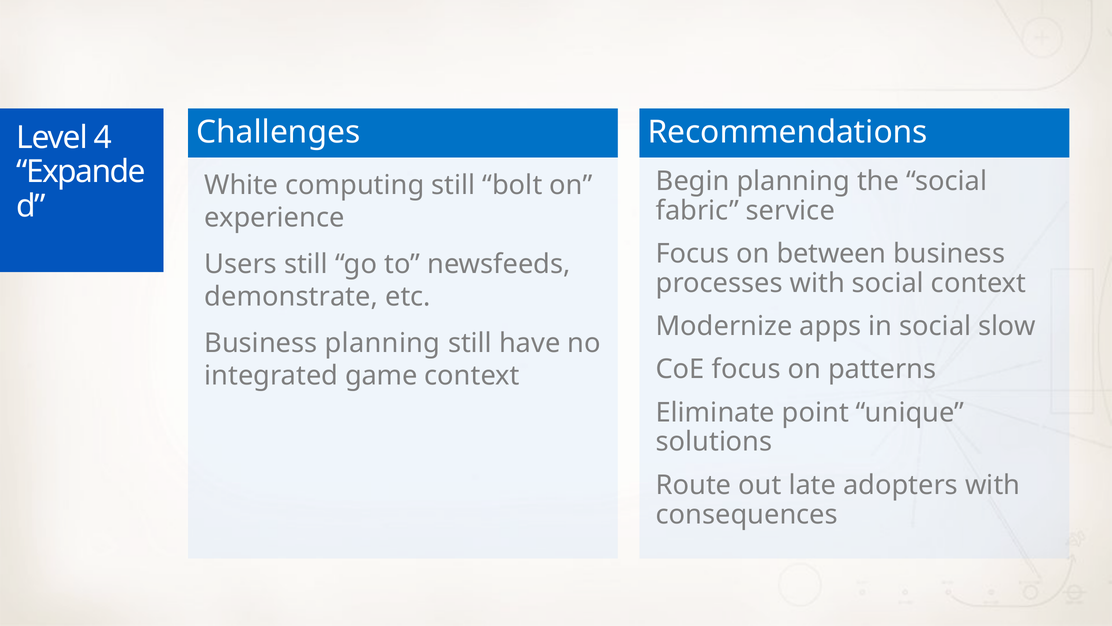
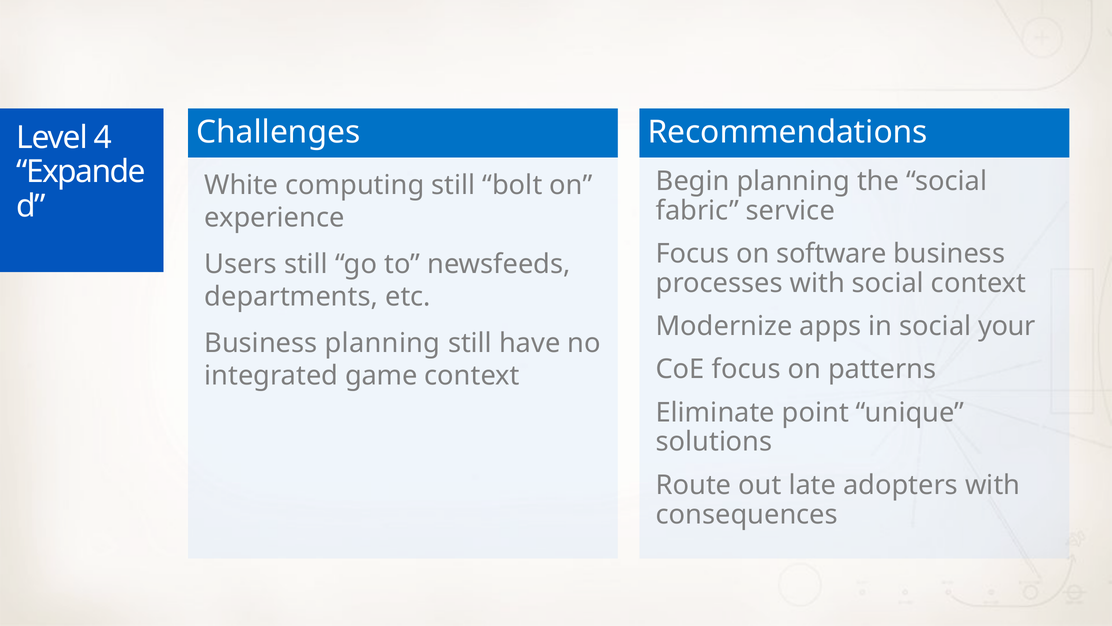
between: between -> software
demonstrate: demonstrate -> departments
slow: slow -> your
